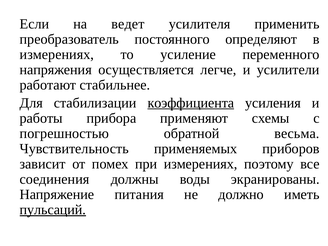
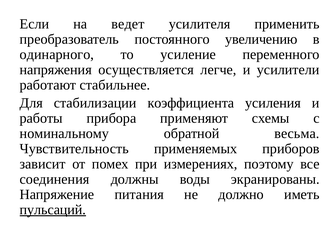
определяют: определяют -> увеличению
измерениях at (57, 54): измерениях -> одинарного
коэффициента underline: present -> none
погрешностью: погрешностью -> номинальному
